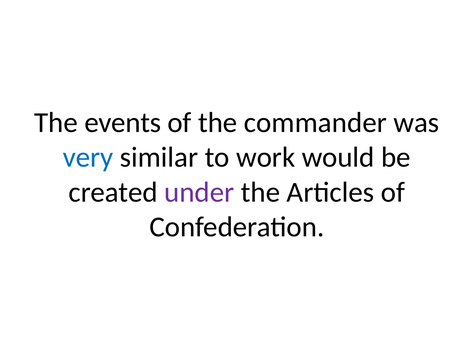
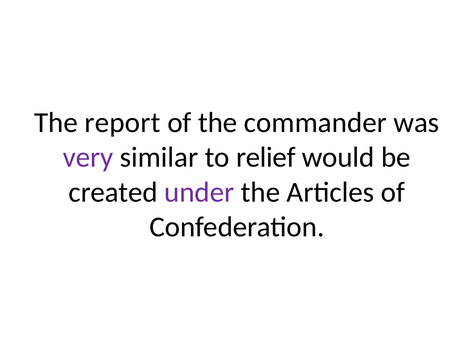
events: events -> report
very colour: blue -> purple
work: work -> relief
